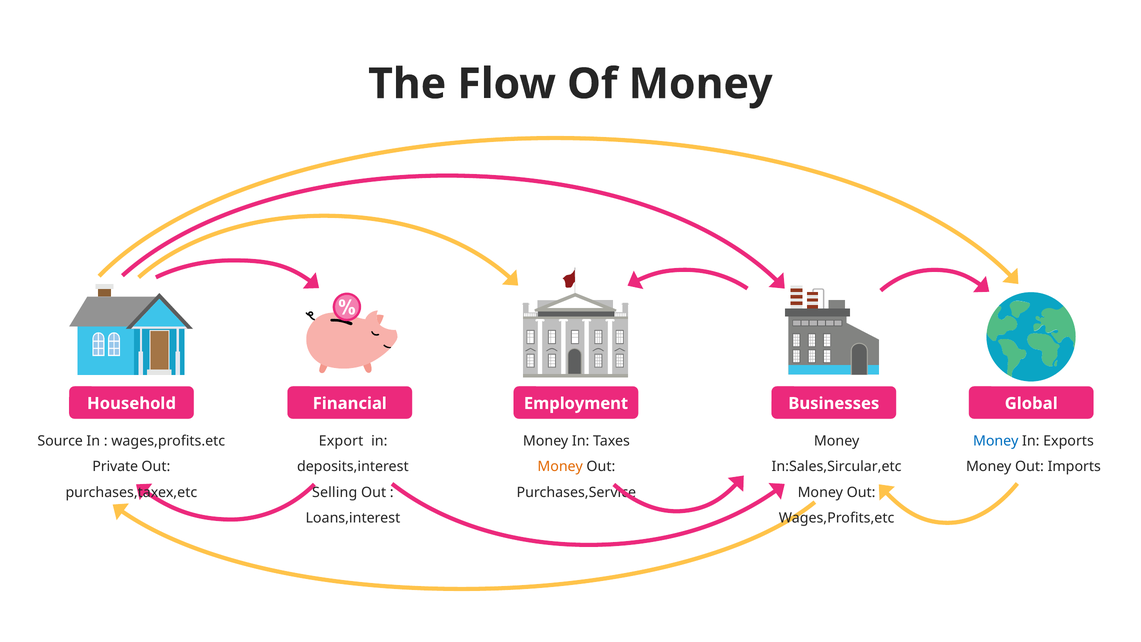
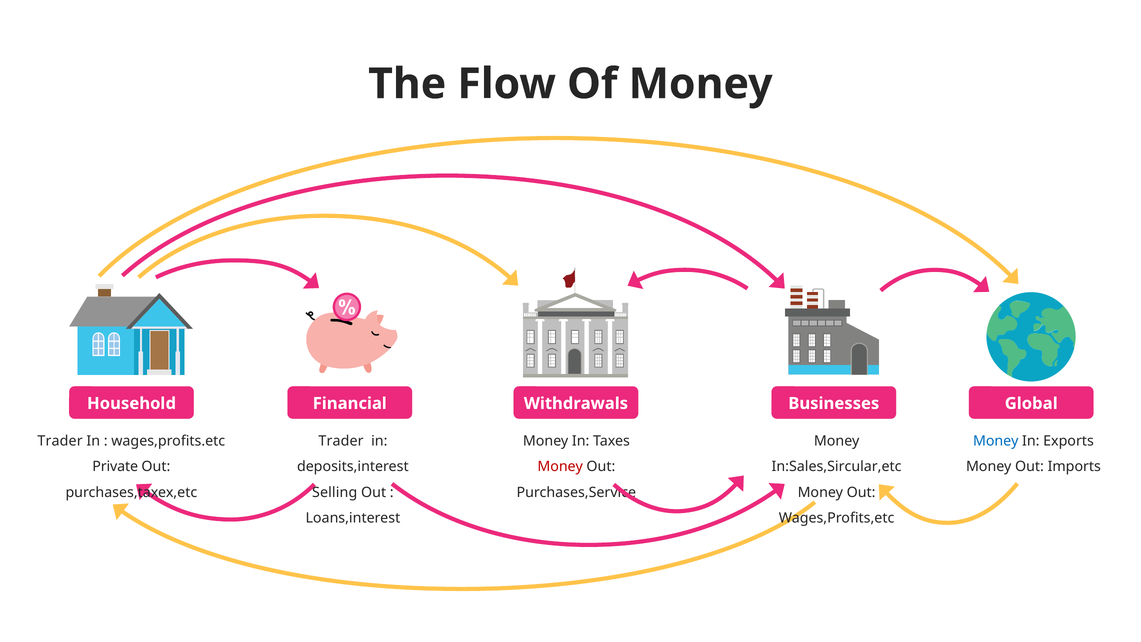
Employment: Employment -> Withdrawals
Source at (60, 441): Source -> Trader
Export at (341, 441): Export -> Trader
Money at (560, 466) colour: orange -> red
